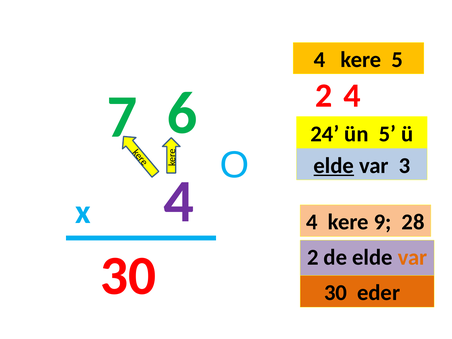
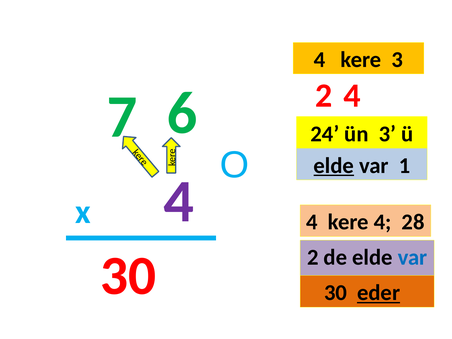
kere 5: 5 -> 3
ün 5: 5 -> 3
3: 3 -> 1
kere 9: 9 -> 4
var at (413, 258) colour: orange -> blue
eder underline: none -> present
